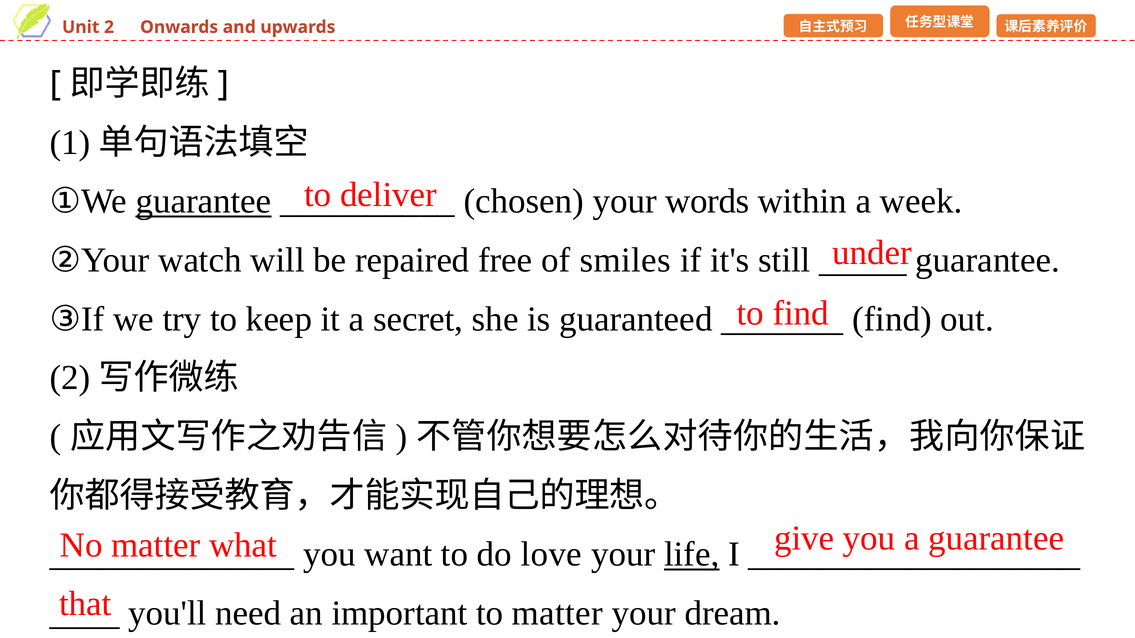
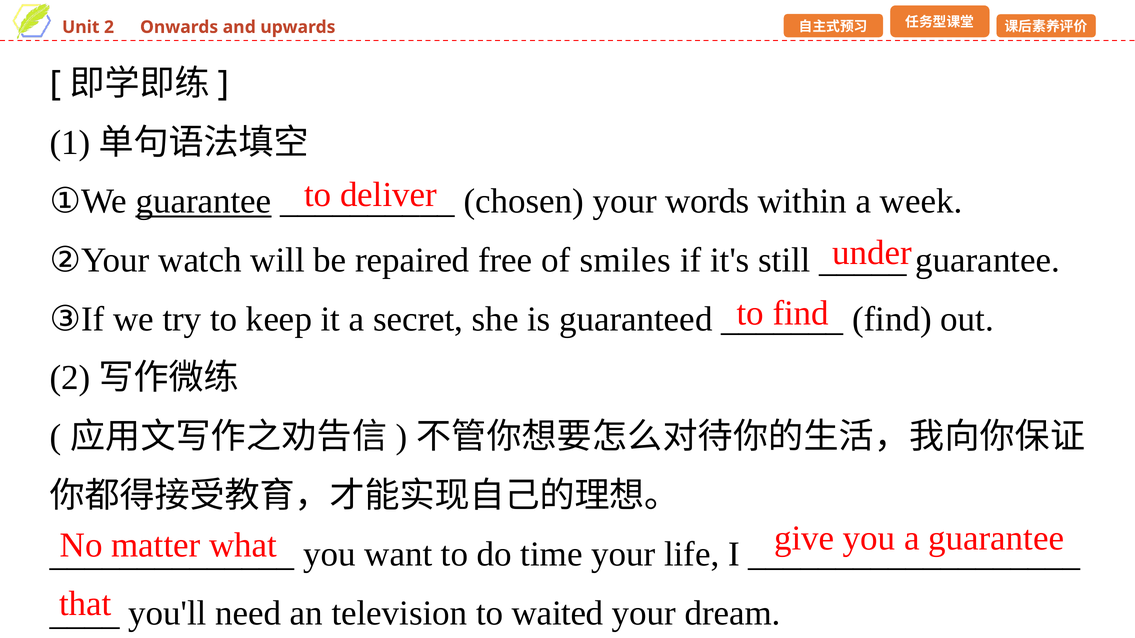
love: love -> time
life underline: present -> none
important: important -> television
to matter: matter -> waited
